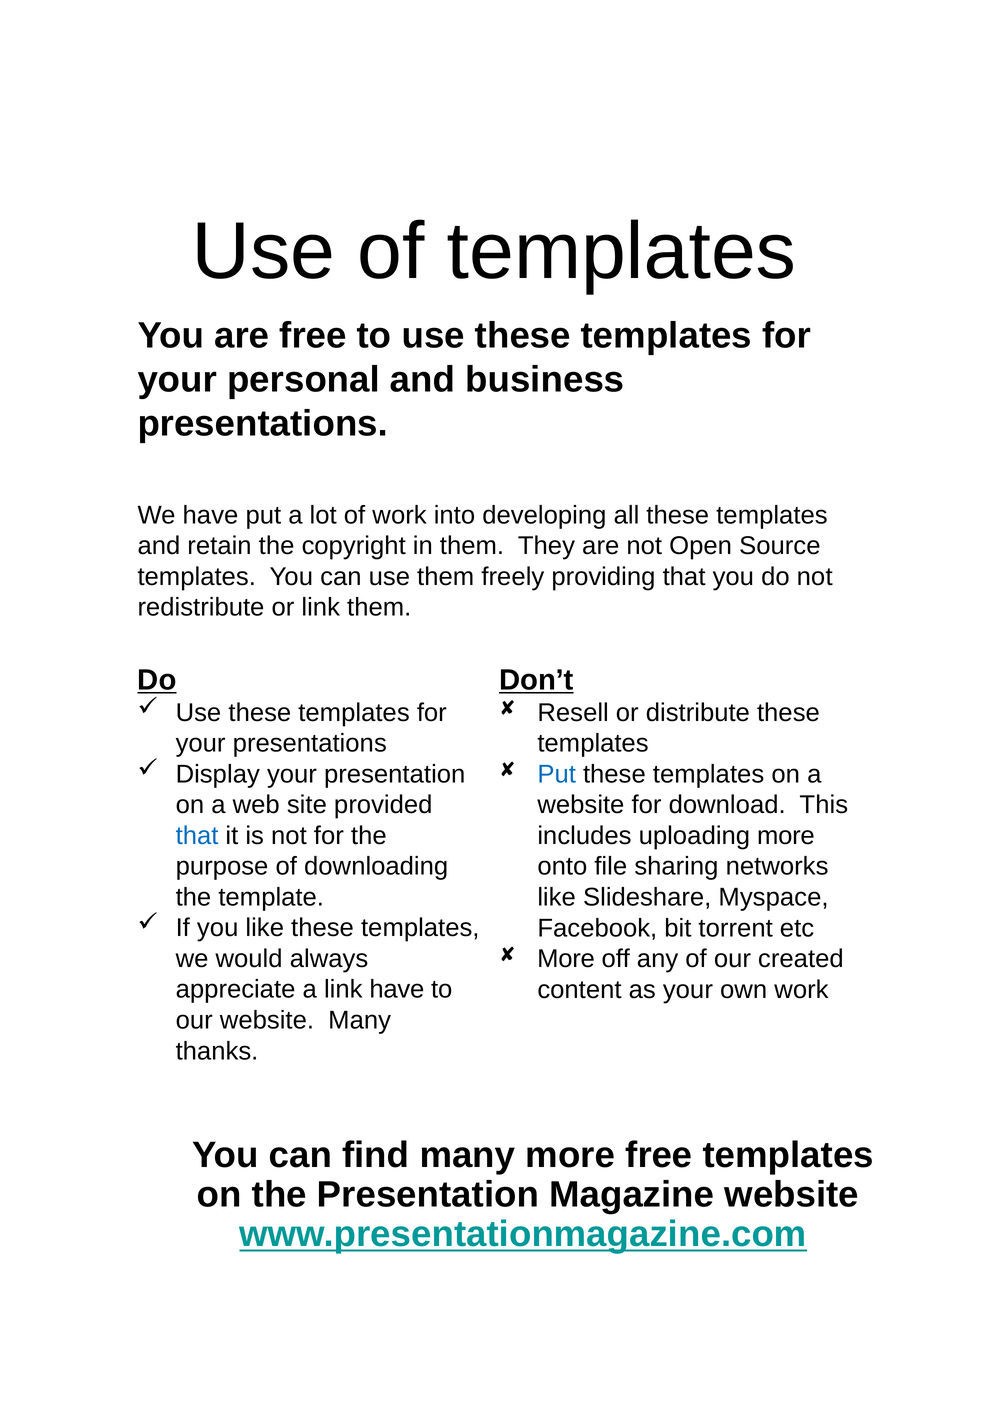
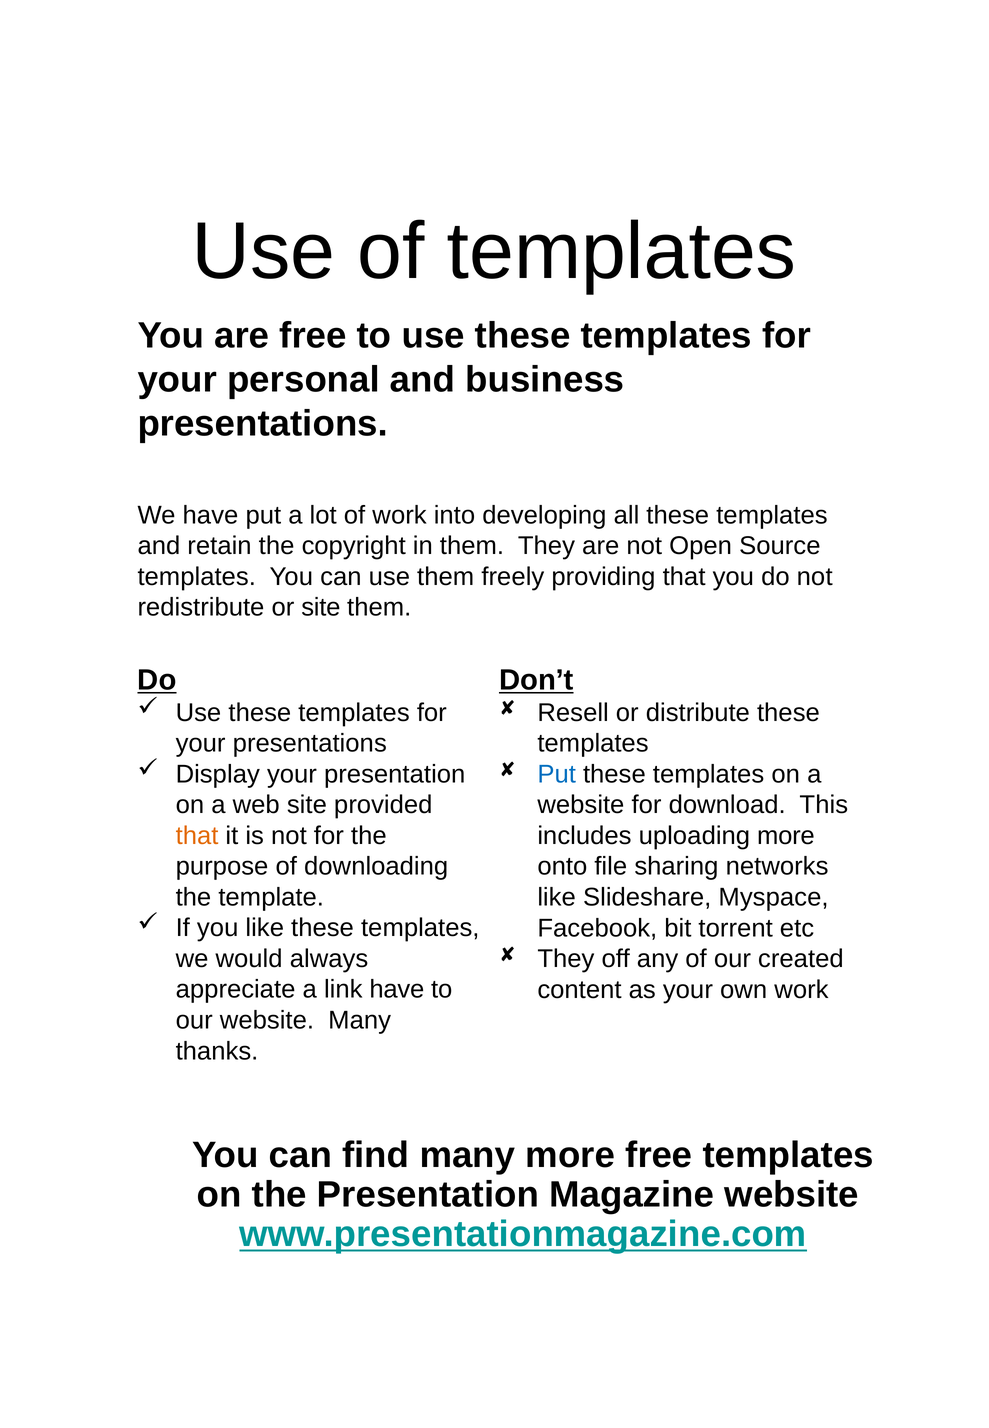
or link: link -> site
that at (197, 836) colour: blue -> orange
More at (566, 959): More -> They
